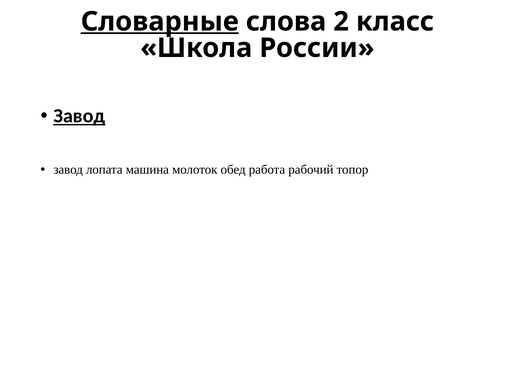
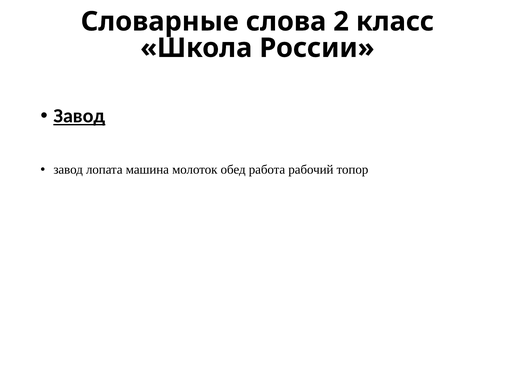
Словарные underline: present -> none
